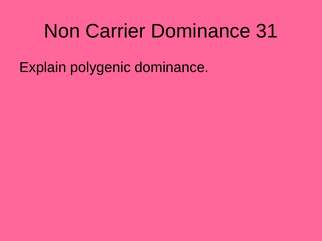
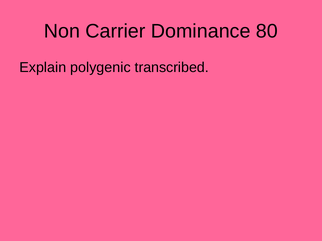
31: 31 -> 80
polygenic dominance: dominance -> transcribed
